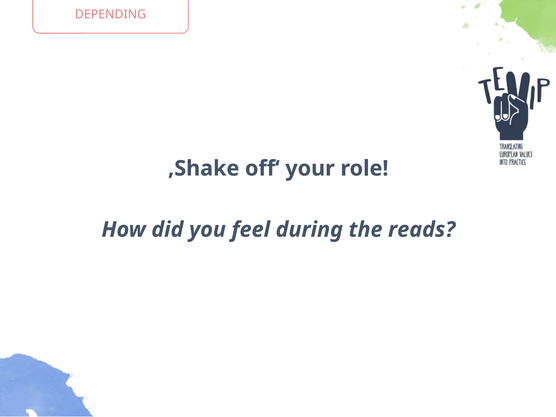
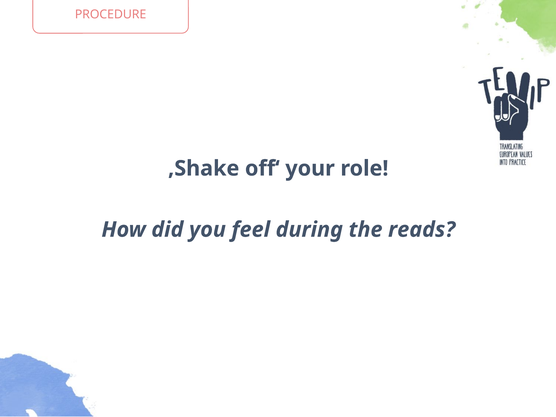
DEPENDING: DEPENDING -> PROCEDURE
